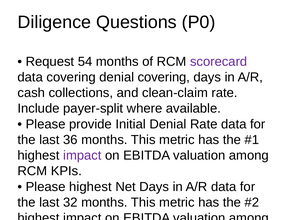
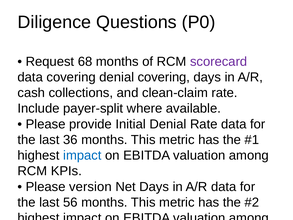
54: 54 -> 68
impact at (82, 155) colour: purple -> blue
Please highest: highest -> version
32: 32 -> 56
